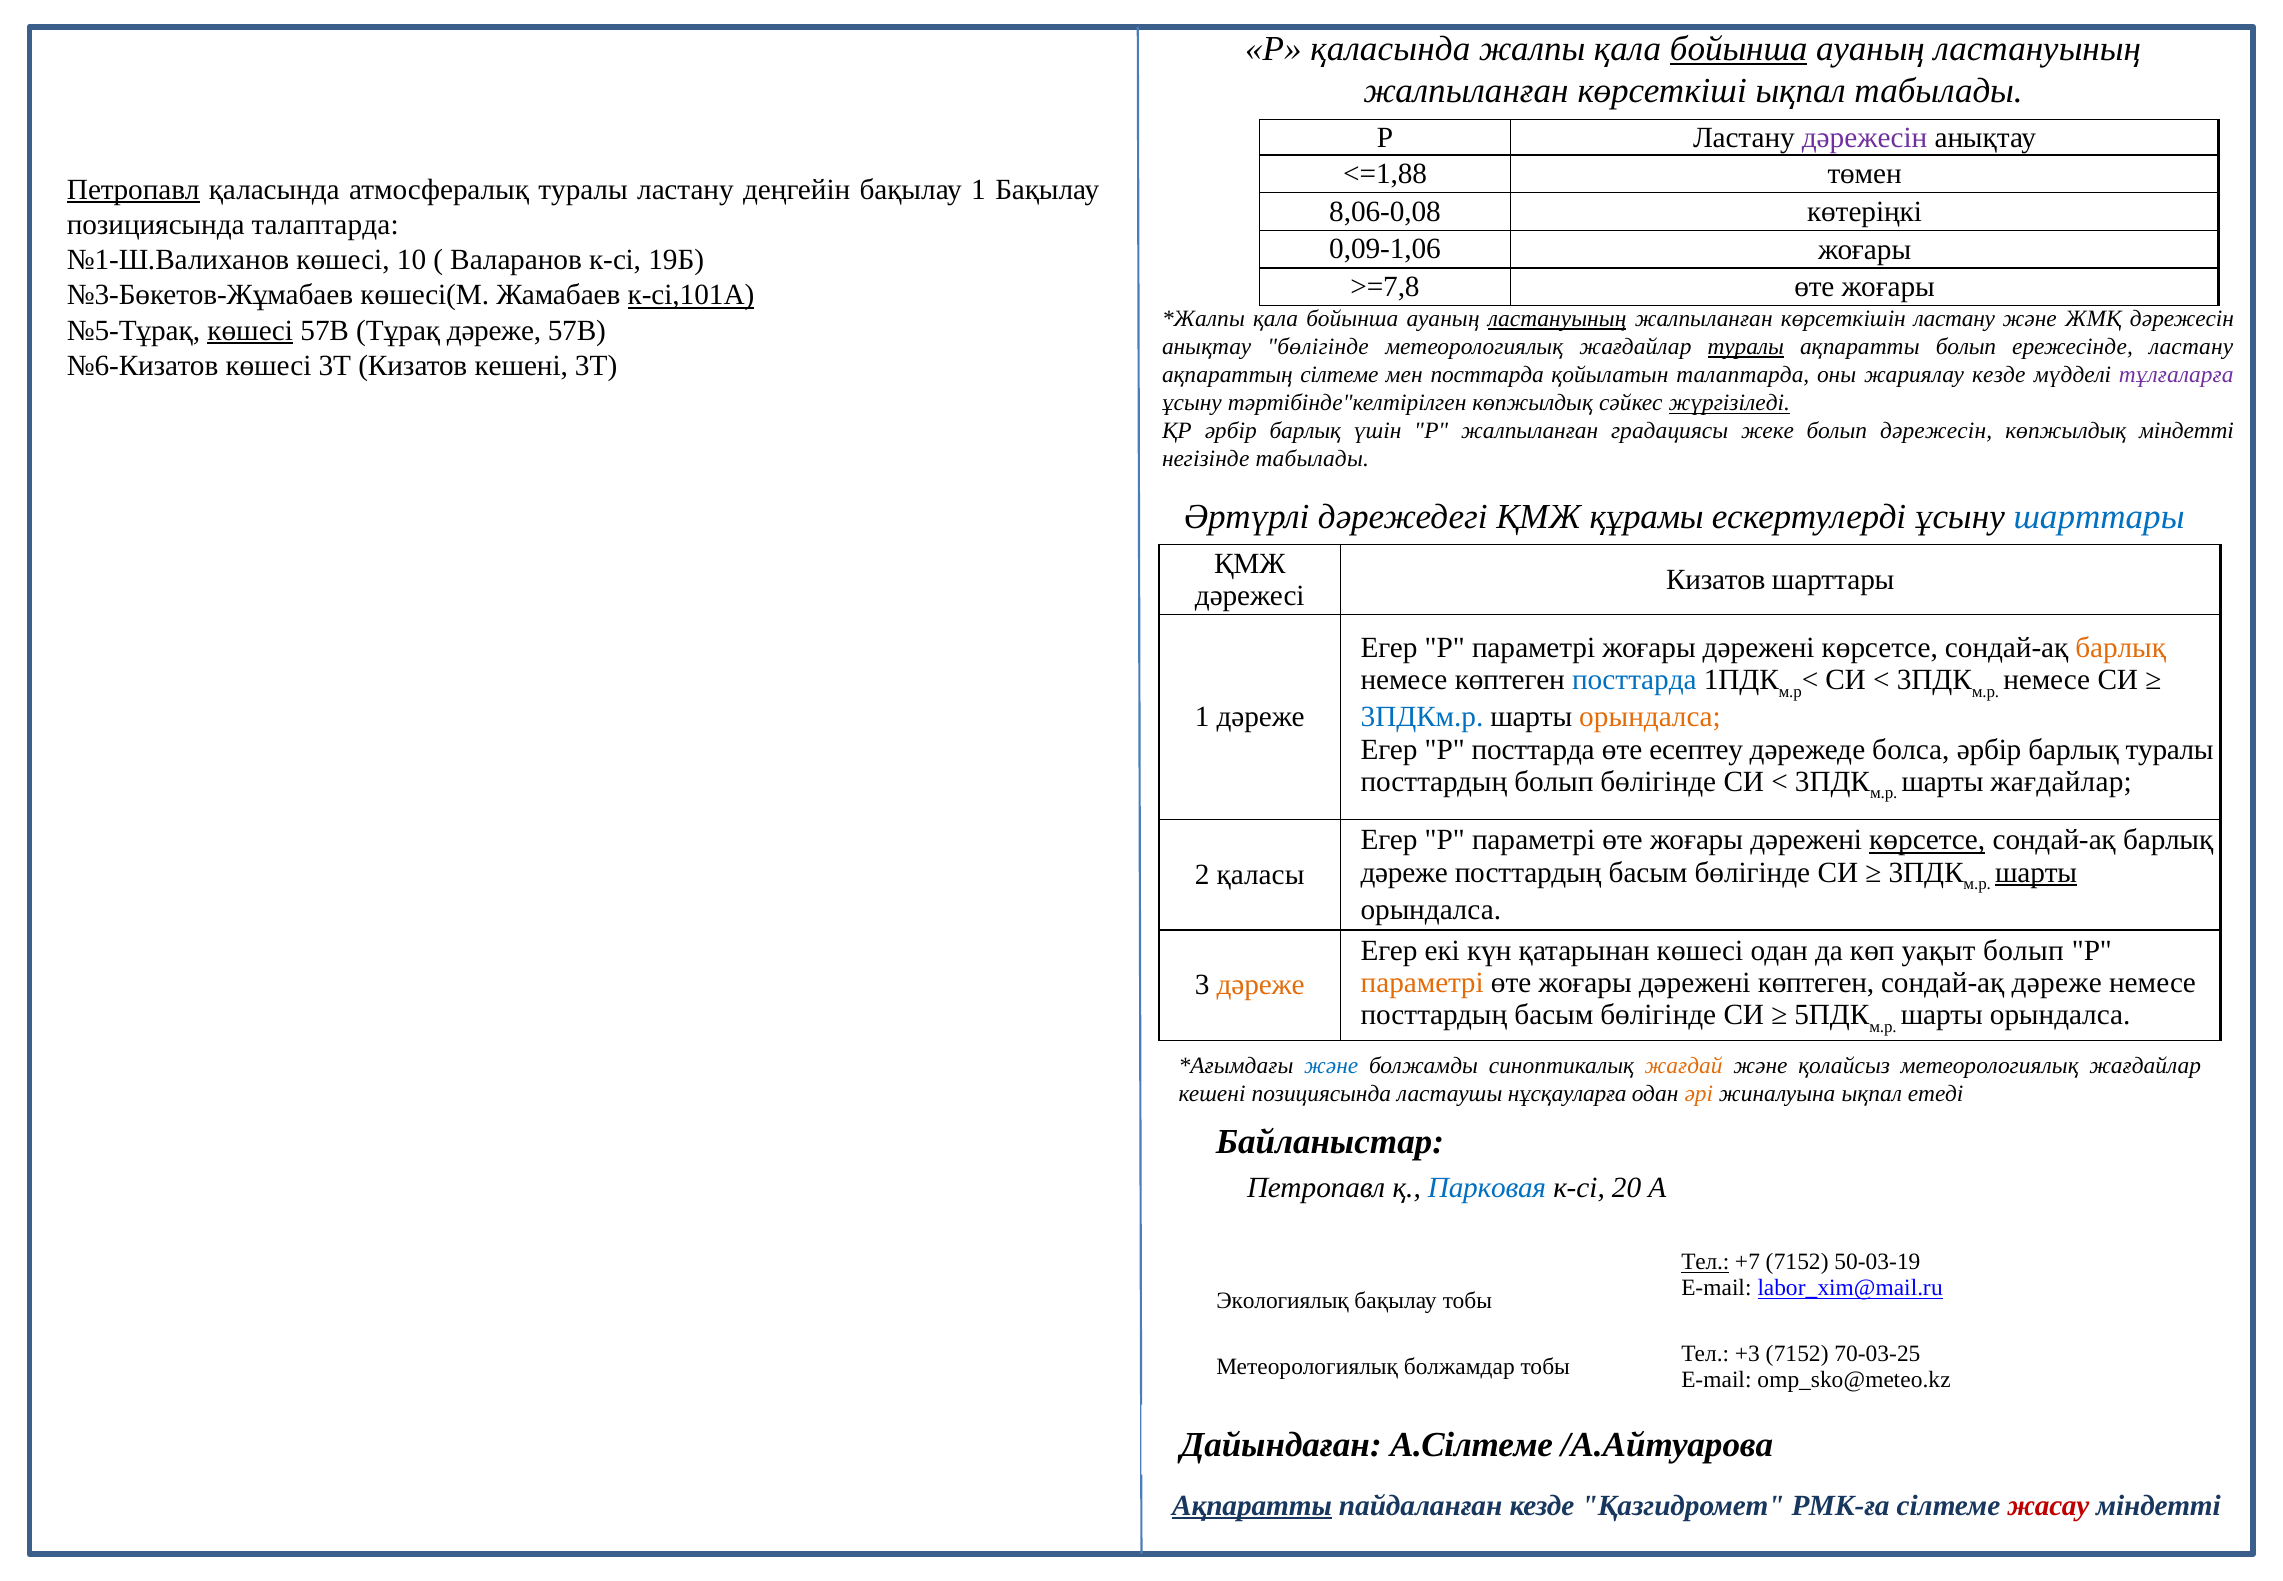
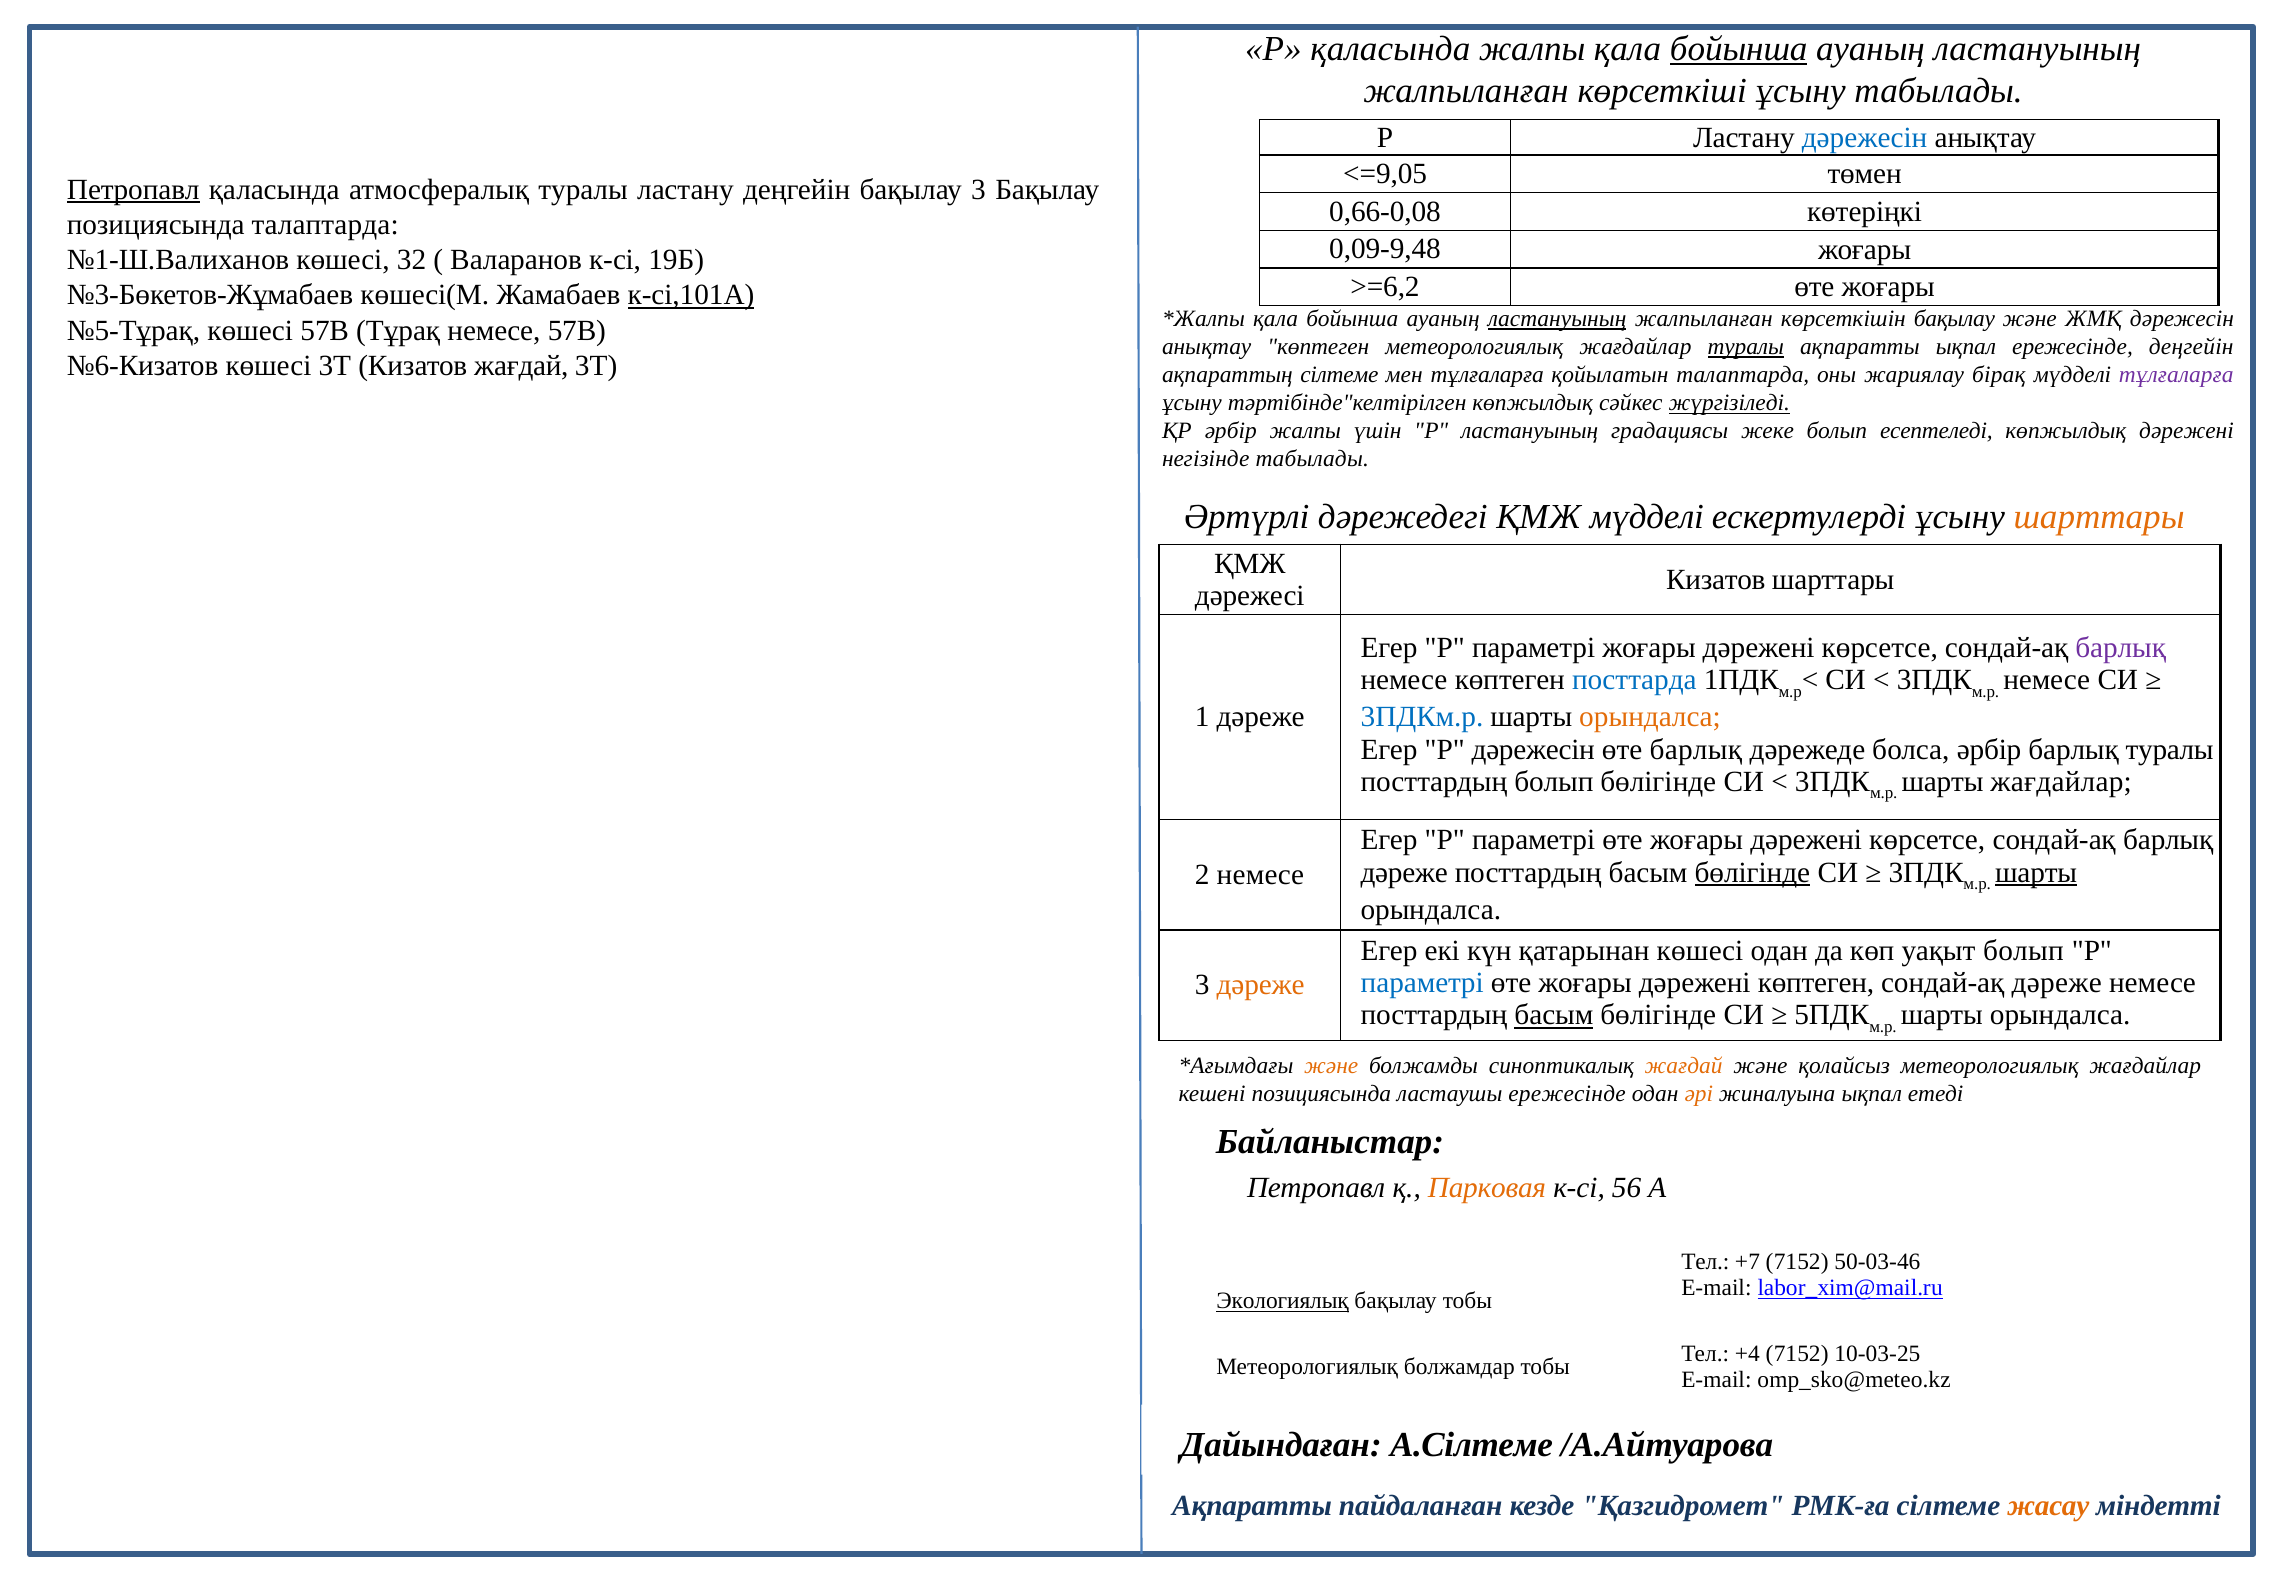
көрсеткіші ықпал: ықпал -> ұсыну
дәрежесін at (1865, 138) colour: purple -> blue
<=1,88: <=1,88 -> <=9,05
бақылау 1: 1 -> 3
8,06-0,08: 8,06-0,08 -> 0,66-0,08
0,09-1,06: 0,09-1,06 -> 0,09-9,48
10: 10 -> 32
>=7,8: >=7,8 -> >=6,2
көрсеткішін ластану: ластану -> бақылау
көшесі at (250, 330) underline: present -> none
Тұрақ дәреже: дәреже -> немесе
анықтау бөлігінде: бөлігінде -> көптеген
ақпаратты болып: болып -> ықпал
ережесінде ластану: ластану -> деңгейін
Кизатов кешені: кешені -> жағдай
мен посттарда: посттарда -> тұлғаларға
жариялау кезде: кезде -> бірақ
ҚР әрбір барлық: барлық -> жалпы
Р жалпыланған: жалпыланған -> ластануының
болып дәрежесін: дәрежесін -> есептеледі
көпжылдық міндетті: міндетті -> дәрежені
ҚМЖ құрамы: құрамы -> мүдделі
шарттары at (2099, 517) colour: blue -> orange
барлық at (2121, 648) colour: orange -> purple
P посттарда: посттарда -> дәрежесін
өте есептеу: есептеу -> барлық
көрсетсе at (1927, 840) underline: present -> none
бөлігінде at (1752, 872) underline: none -> present
2 қаласы: қаласы -> немесе
параметрі at (1422, 983) colour: orange -> blue
басым at (1554, 1015) underline: none -> present
және at (1331, 1065) colour: blue -> orange
ластаушы нұсқауларға: нұсқауларға -> ережесінде
Парковая colour: blue -> orange
20: 20 -> 56
Тел at (1705, 1262) underline: present -> none
50-03-19: 50-03-19 -> 50-03-46
Экологиялық underline: none -> present
+3: +3 -> +4
70-03-25: 70-03-25 -> 10-03-25
Ақпаратты at (1252, 1505) underline: present -> none
жасау colour: red -> orange
